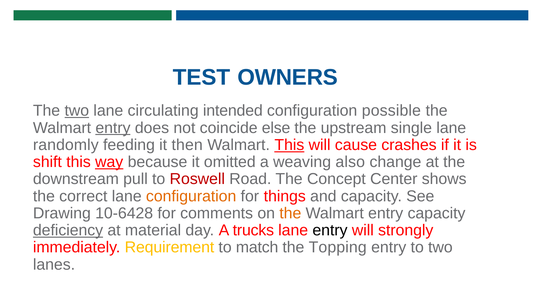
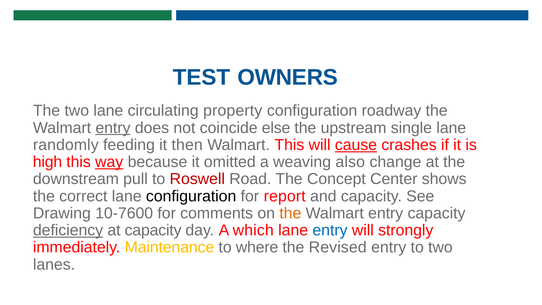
two at (77, 111) underline: present -> none
intended: intended -> property
possible: possible -> roadway
This at (289, 145) underline: present -> none
cause underline: none -> present
shift: shift -> high
configuration at (191, 196) colour: orange -> black
things: things -> report
10-6428: 10-6428 -> 10-7600
at material: material -> capacity
trucks: trucks -> which
entry at (330, 230) colour: black -> blue
Requirement: Requirement -> Maintenance
match: match -> where
Topping: Topping -> Revised
